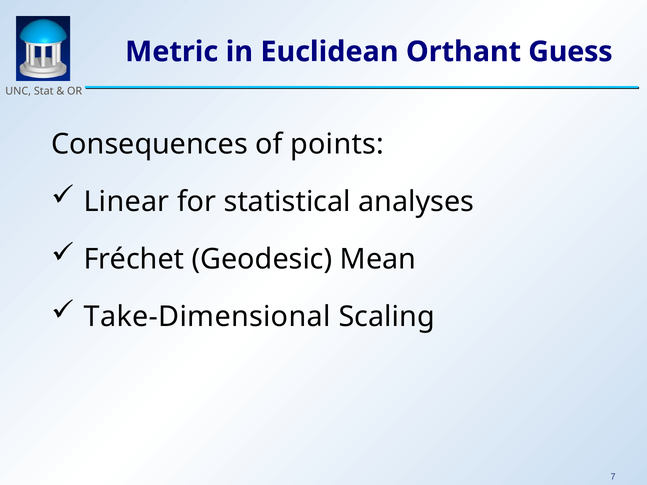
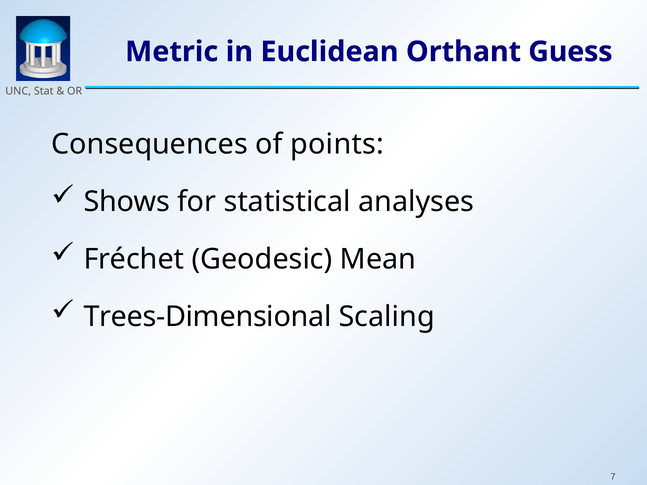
Linear: Linear -> Shows
Take-Dimensional: Take-Dimensional -> Trees-Dimensional
